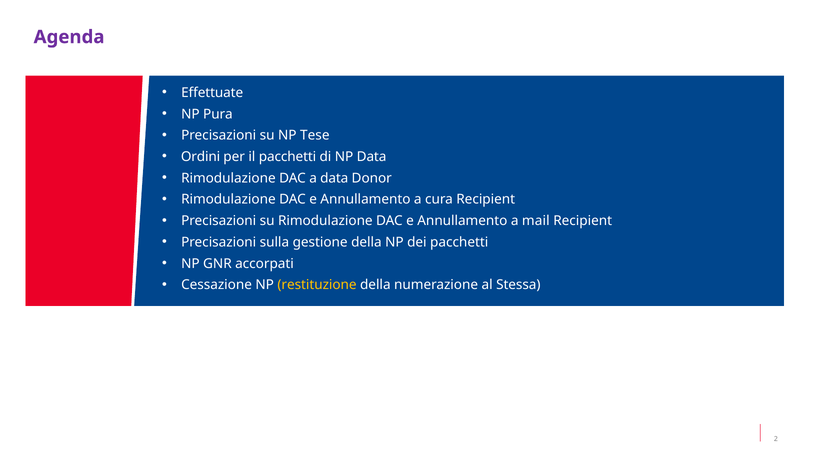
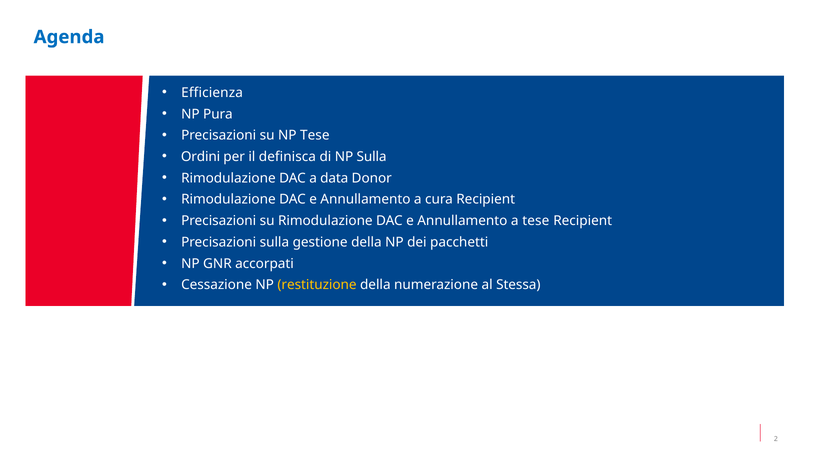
Agenda colour: purple -> blue
Effettuate: Effettuate -> Efficienza
il pacchetti: pacchetti -> definisca
NP Data: Data -> Sulla
a mail: mail -> tese
